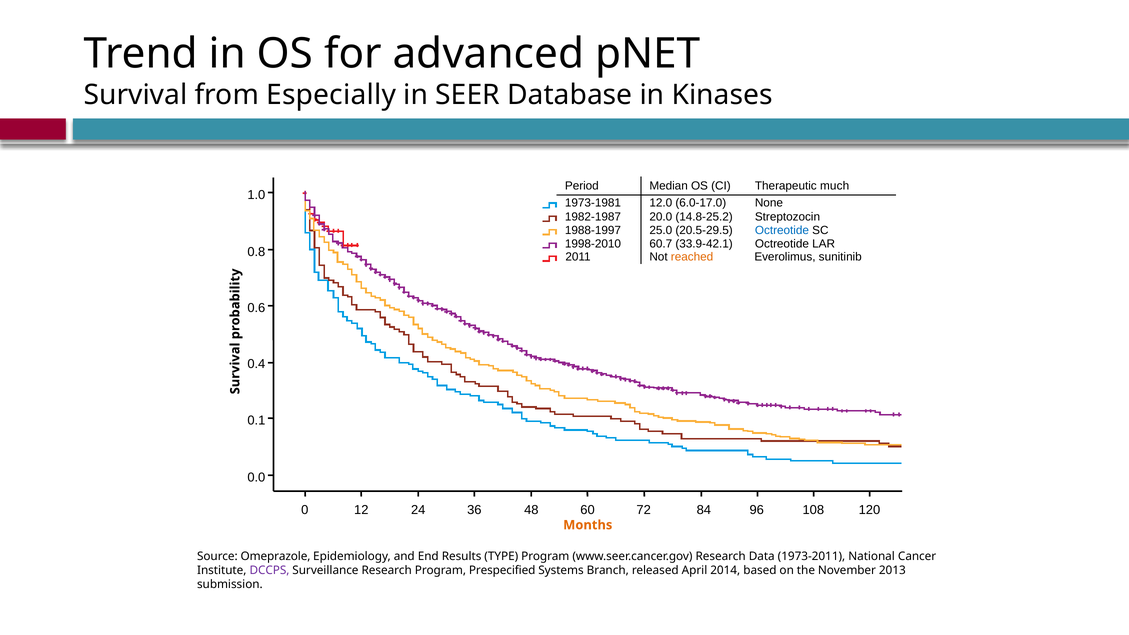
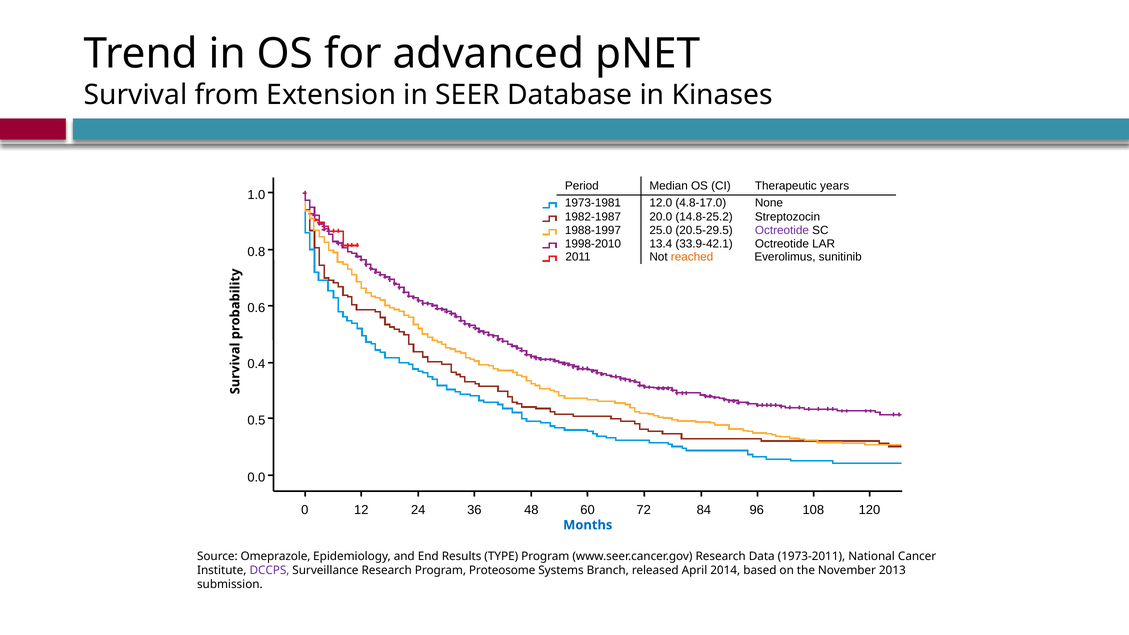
Especially: Especially -> Extension
much: much -> years
6.0-17.0: 6.0-17.0 -> 4.8-17.0
Octreotide at (782, 230) colour: blue -> purple
60.7: 60.7 -> 13.4
0.1: 0.1 -> 0.5
Months colour: orange -> blue
Prespecified: Prespecified -> Proteosome
